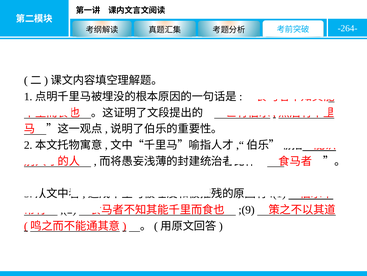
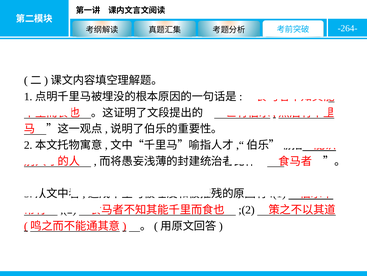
;(9 at (247, 209): ;(9 -> ;(2
